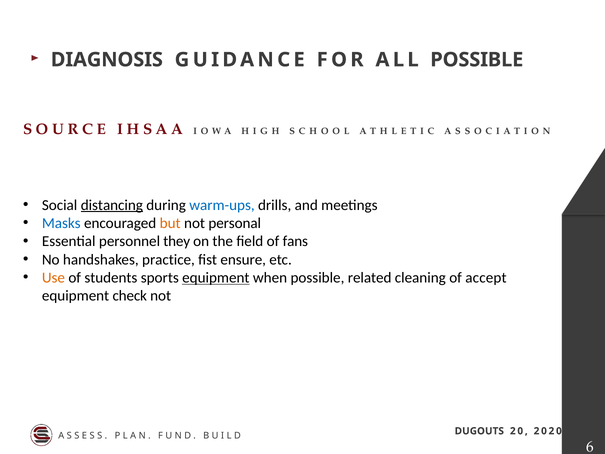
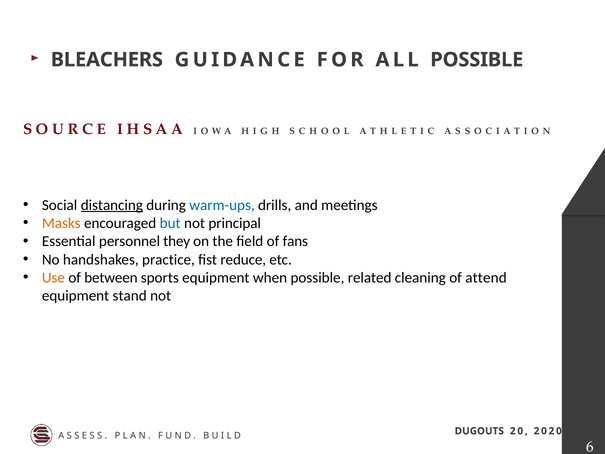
DIAGNOSIS: DIAGNOSIS -> BLEACHERS
Masks colour: blue -> orange
but colour: orange -> blue
personal: personal -> principal
ensure: ensure -> reduce
students: students -> between
equipment at (216, 278) underline: present -> none
accept: accept -> attend
check: check -> stand
